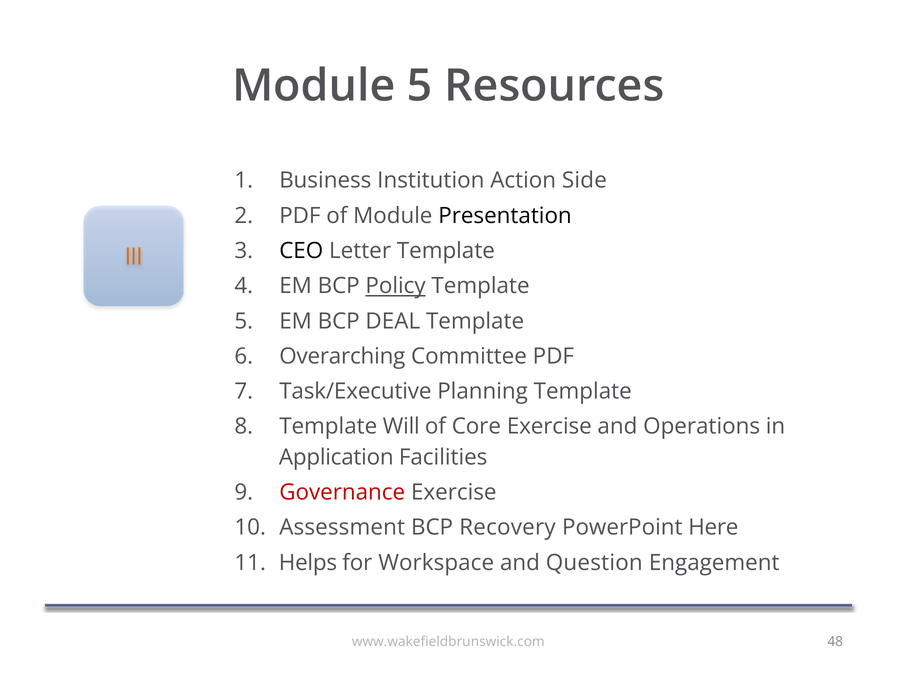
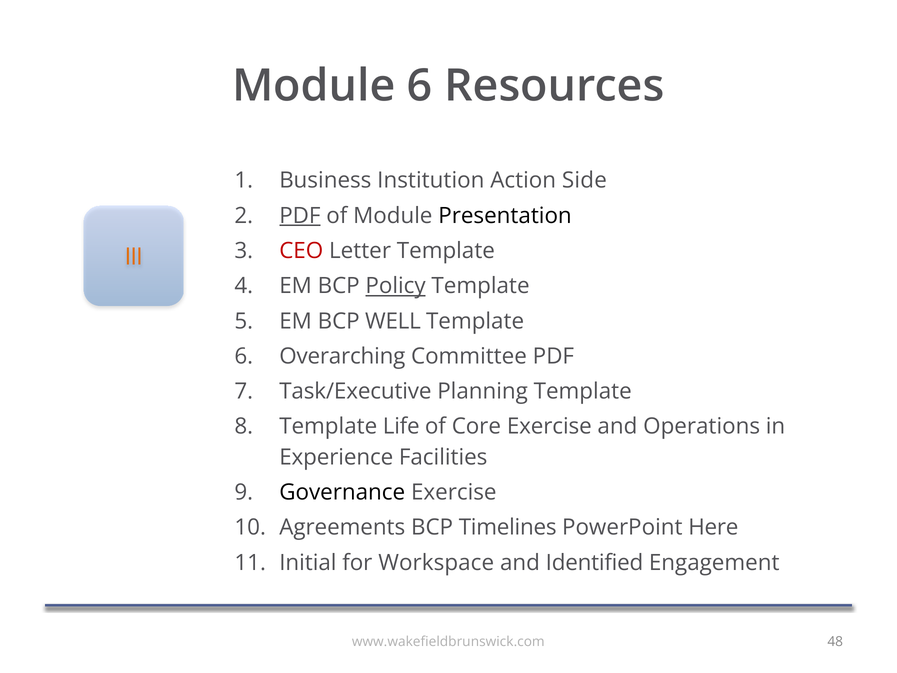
Module 5: 5 -> 6
PDF at (300, 216) underline: none -> present
CEO colour: black -> red
DEAL: DEAL -> WELL
Will: Will -> Life
Application: Application -> Experience
Governance colour: red -> black
Assessment: Assessment -> Agreements
Recovery: Recovery -> Timelines
Helps: Helps -> Initial
Question: Question -> Identified
